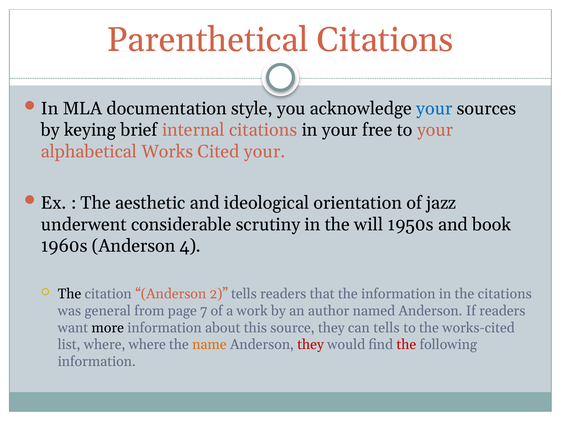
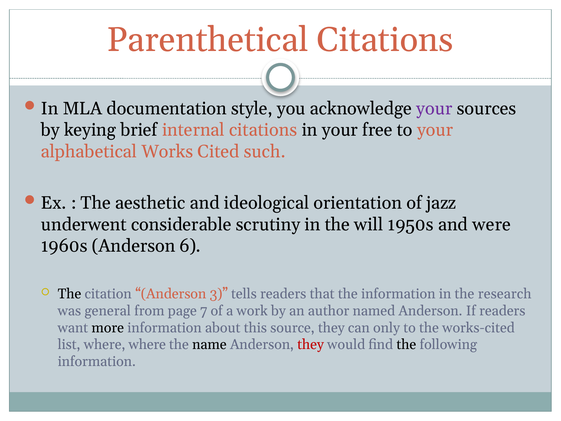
your at (434, 108) colour: blue -> purple
Cited your: your -> such
book: book -> were
4: 4 -> 6
2: 2 -> 3
the citations: citations -> research
can tells: tells -> only
name colour: orange -> black
the at (406, 344) colour: red -> black
